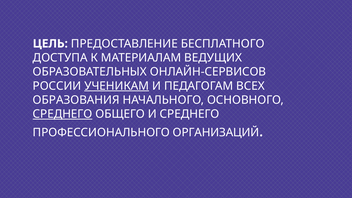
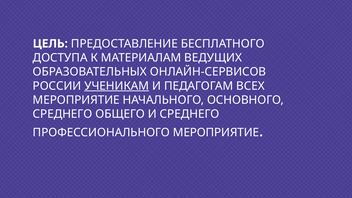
ОБРАЗОВАНИЯ at (76, 100): ОБРАЗОВАНИЯ -> МЕРОПРИЯТИЕ
СРЕДНЕГО at (63, 114) underline: present -> none
ПРОФЕССИОНАЛЬНОГО ОРГАНИЗАЦИЙ: ОРГАНИЗАЦИЙ -> МЕРОПРИЯТИЕ
